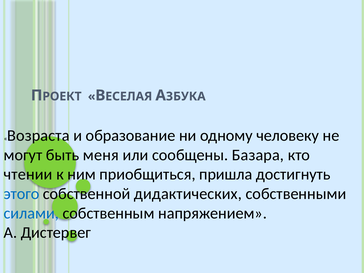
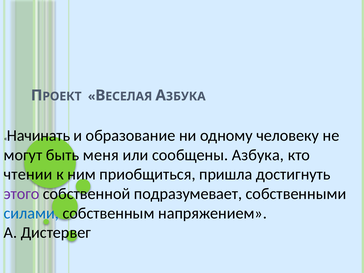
Возраста: Возраста -> Начинать
Базара: Базара -> Азбука
этого colour: blue -> purple
дидактических: дидактических -> подразумевает
